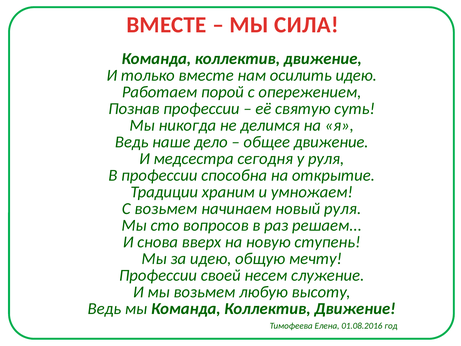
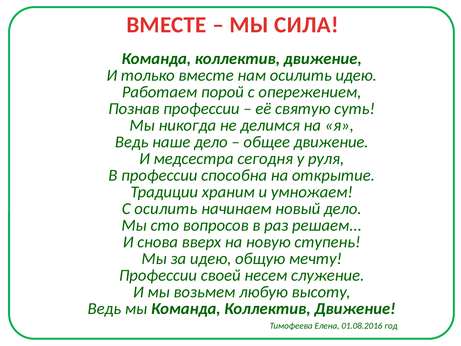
С возьмем: возьмем -> осилить
новый руля: руля -> дело
